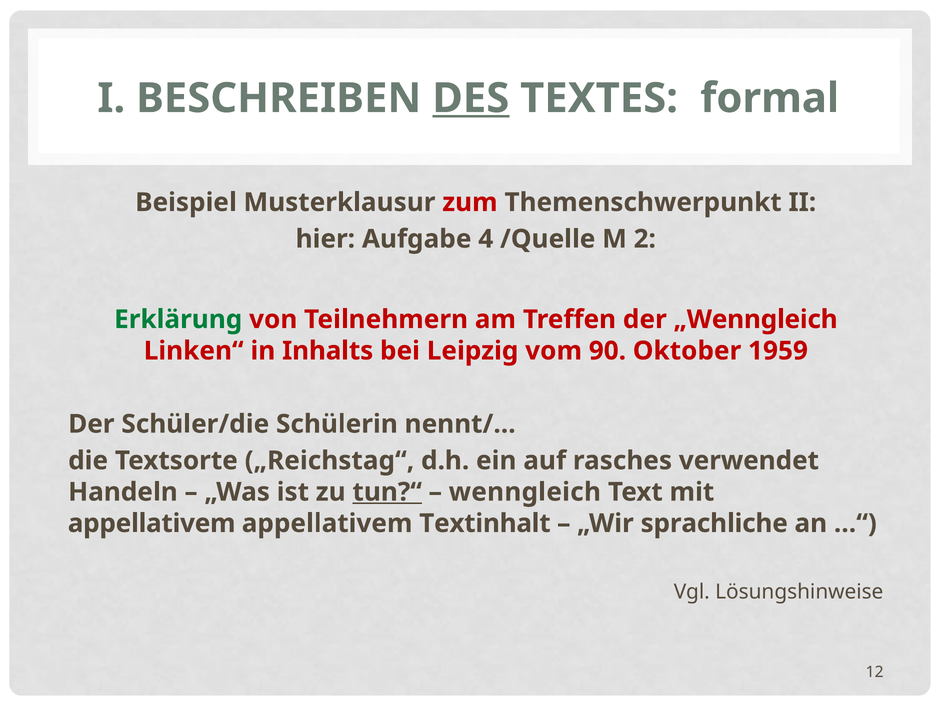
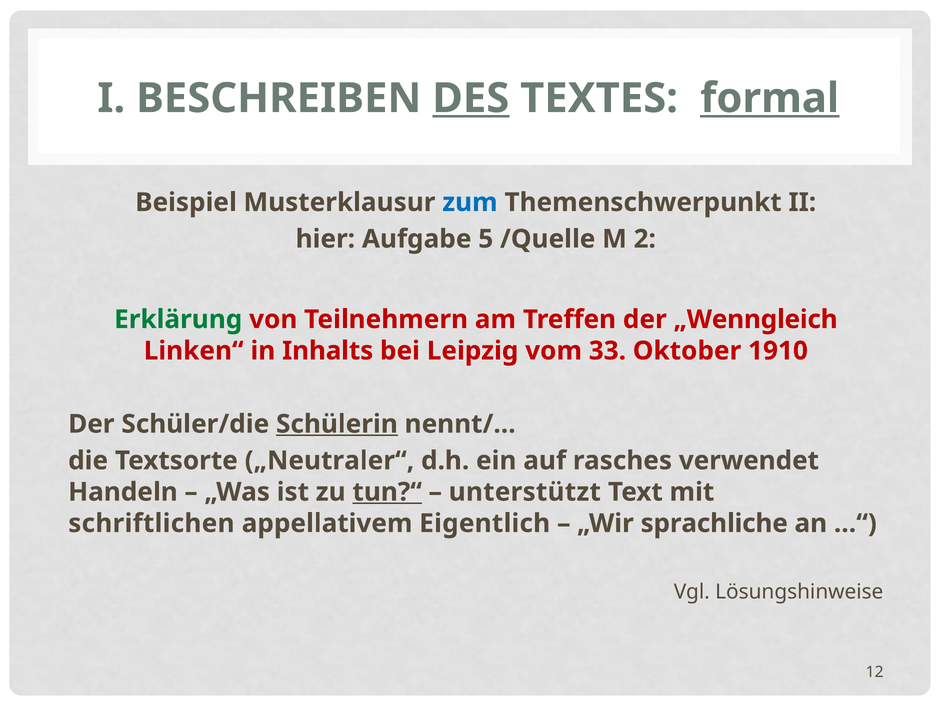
formal underline: none -> present
zum colour: red -> blue
4: 4 -> 5
90: 90 -> 33
1959: 1959 -> 1910
Schülerin underline: none -> present
„Reichstag“: „Reichstag“ -> „Neutraler“
wenngleich: wenngleich -> unterstützt
appellativem at (152, 523): appellativem -> schriftlichen
Textinhalt: Textinhalt -> Eigentlich
